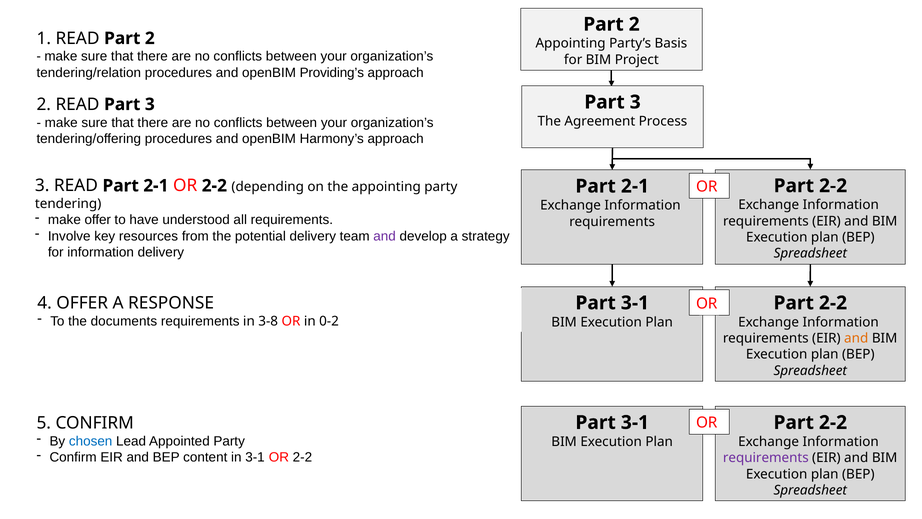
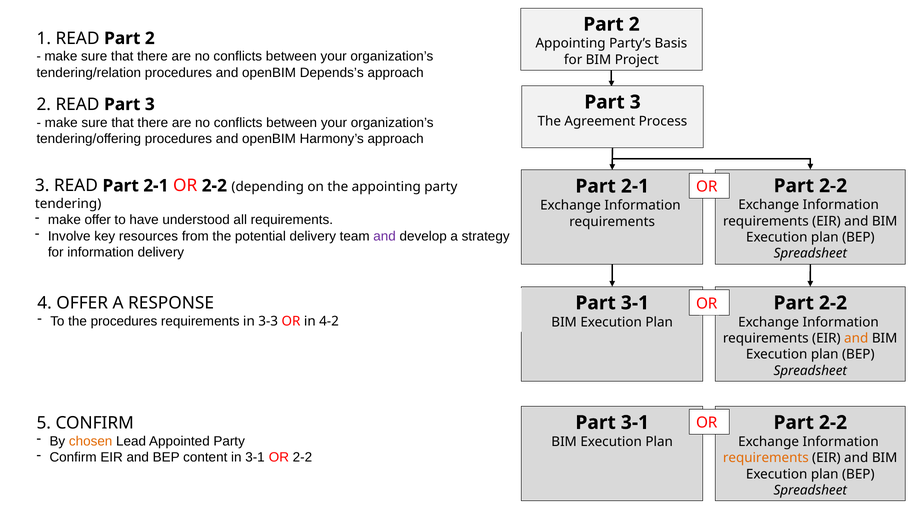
Providing’s: Providing’s -> Depends’s
the documents: documents -> procedures
3-8: 3-8 -> 3-3
0-2: 0-2 -> 4-2
chosen colour: blue -> orange
requirements at (766, 458) colour: purple -> orange
